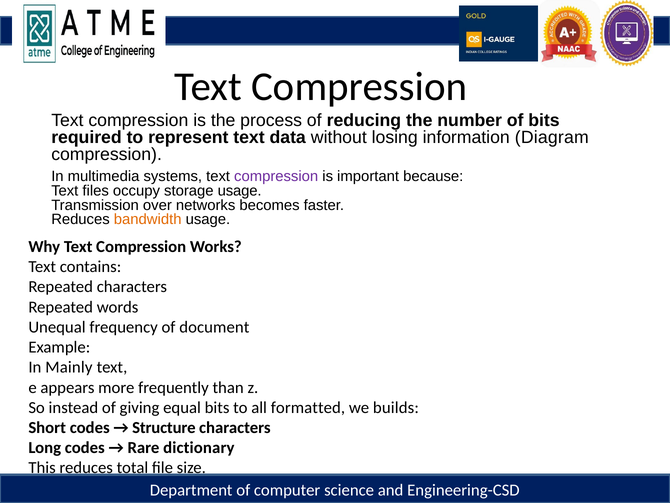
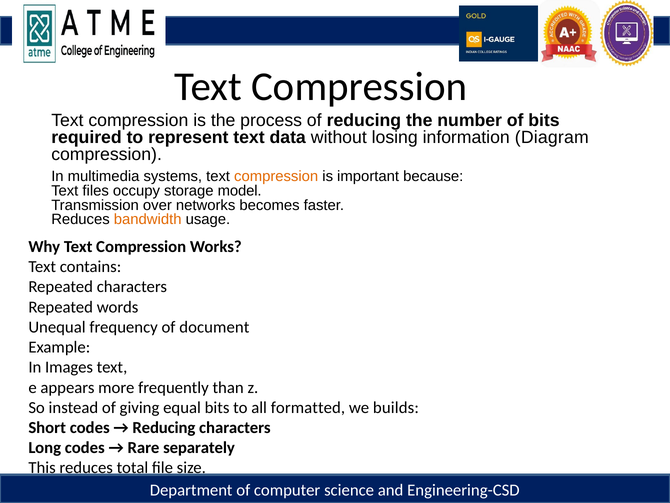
compression at (276, 176) colour: purple -> orange
storage usage: usage -> model
Mainly: Mainly -> Images
Structure at (164, 427): Structure -> Reducing
dictionary: dictionary -> separately
